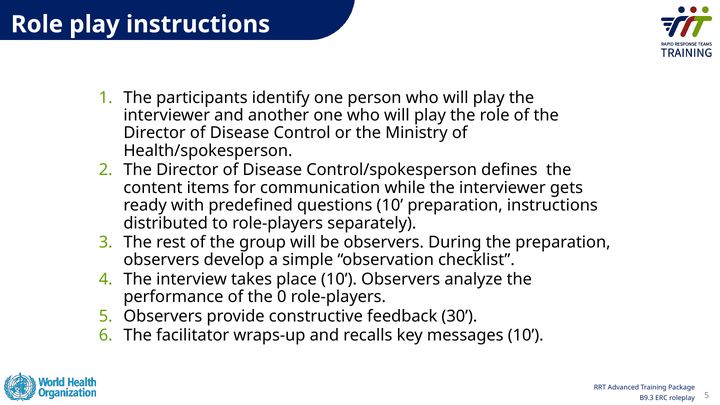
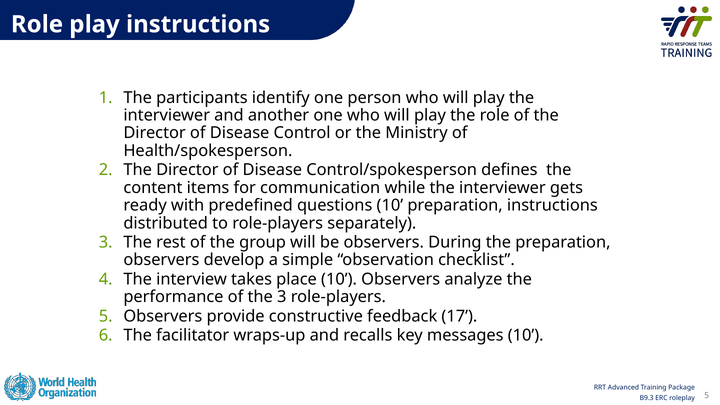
the 0: 0 -> 3
30: 30 -> 17
